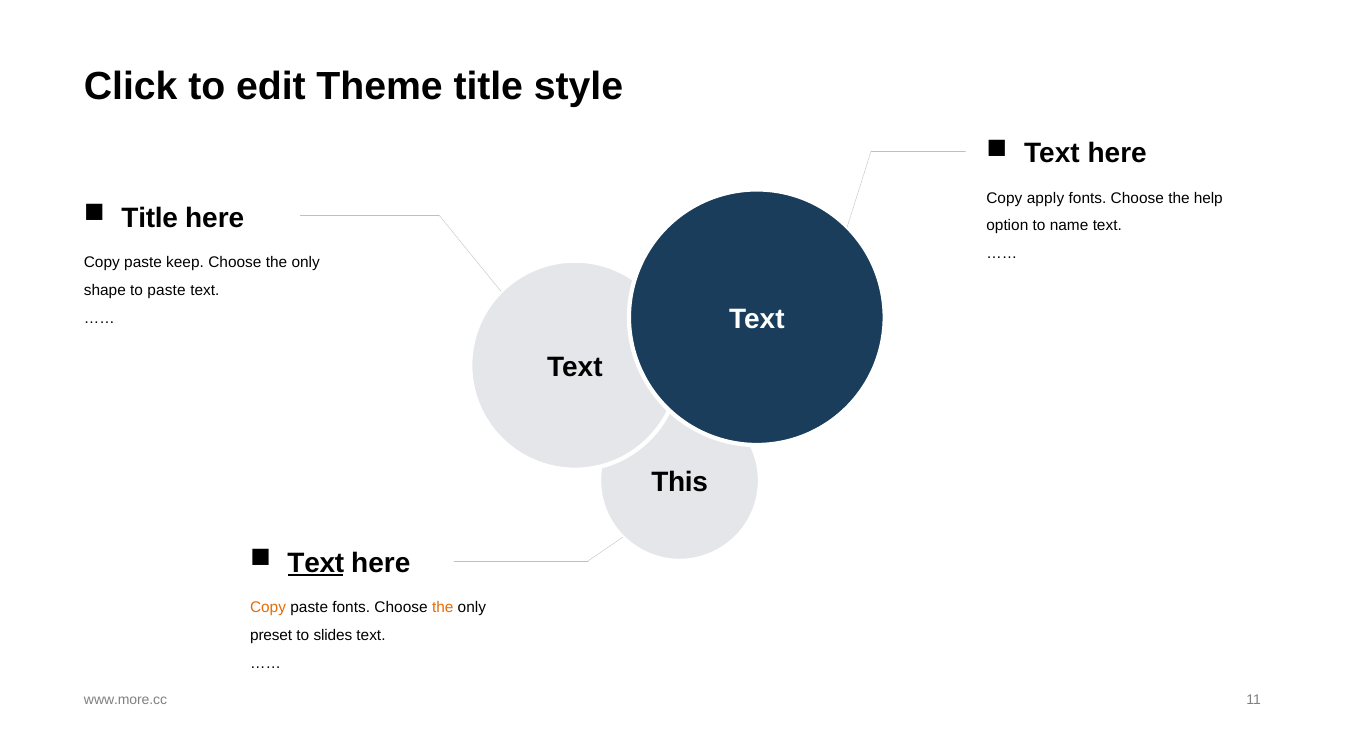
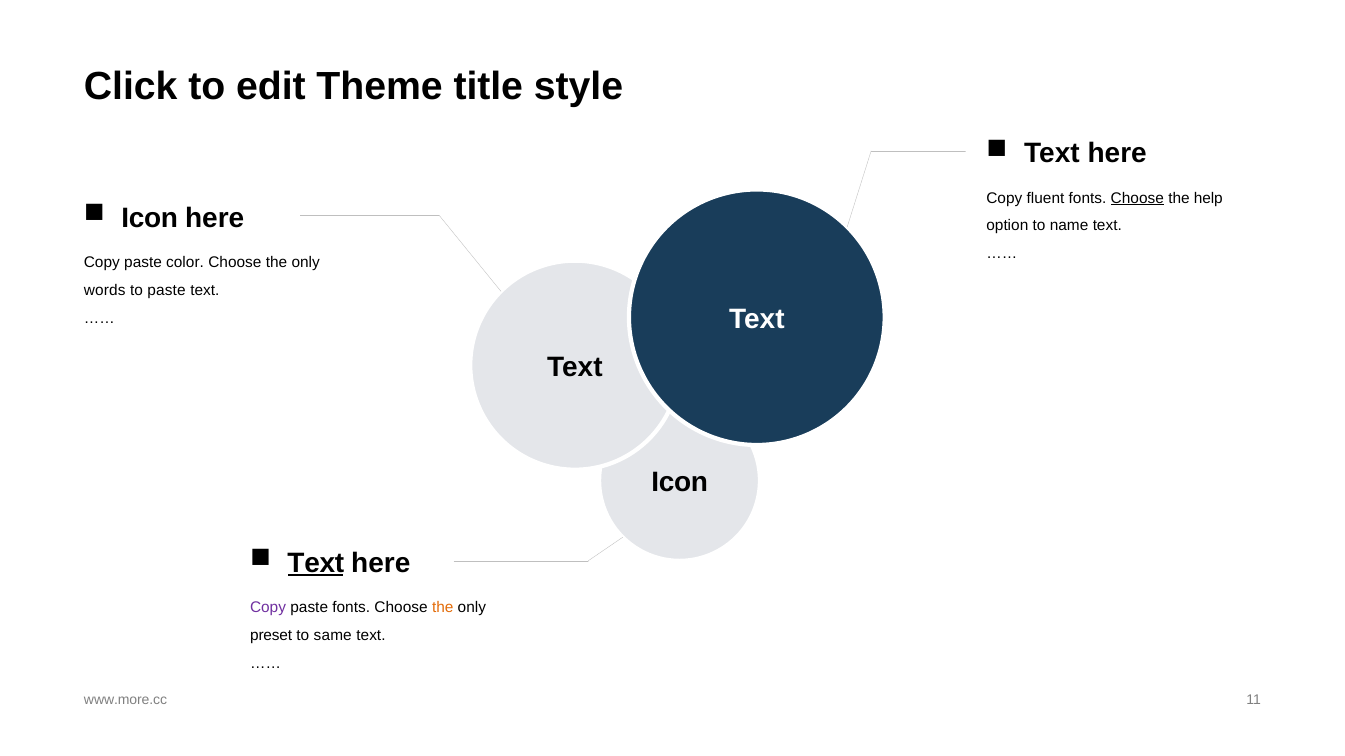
apply: apply -> fluent
Choose at (1137, 198) underline: none -> present
Title at (150, 218): Title -> Icon
keep: keep -> color
shape: shape -> words
This at (680, 483): This -> Icon
Copy at (268, 608) colour: orange -> purple
slides: slides -> same
